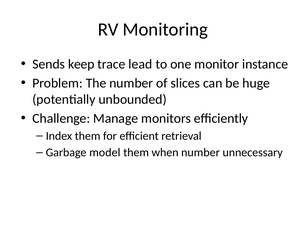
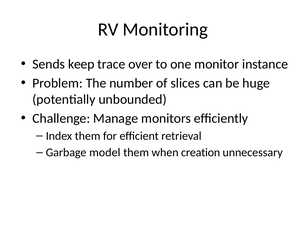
lead: lead -> over
when number: number -> creation
